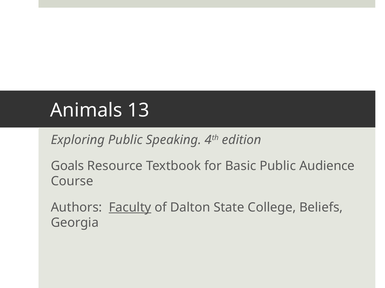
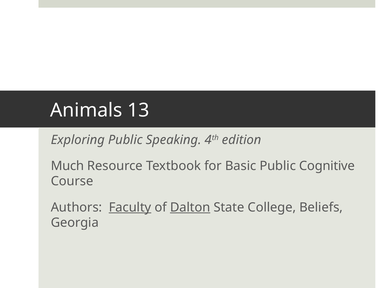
Goals: Goals -> Much
Audience: Audience -> Cognitive
Dalton underline: none -> present
